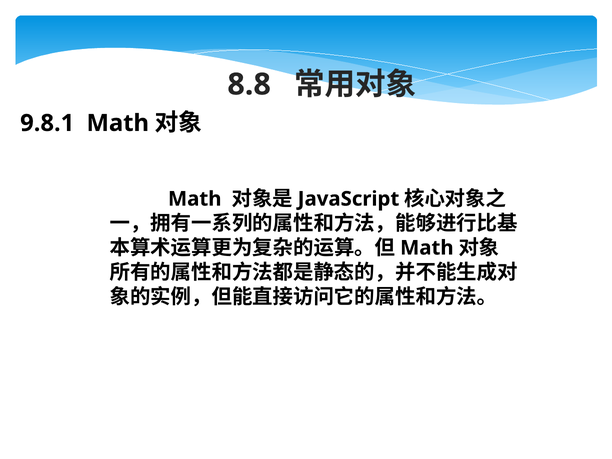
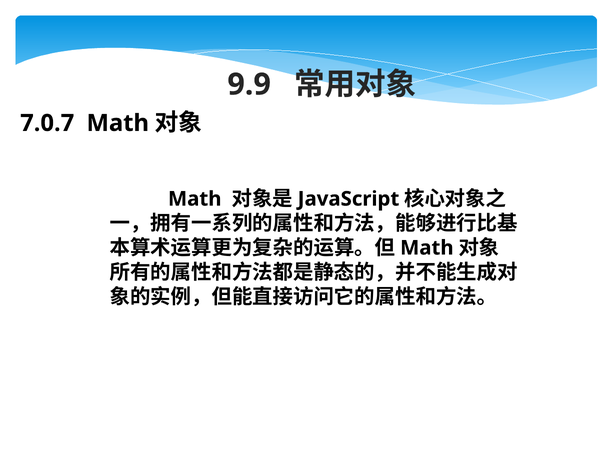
8.8: 8.8 -> 9.9
9.8.1: 9.8.1 -> 7.0.7
